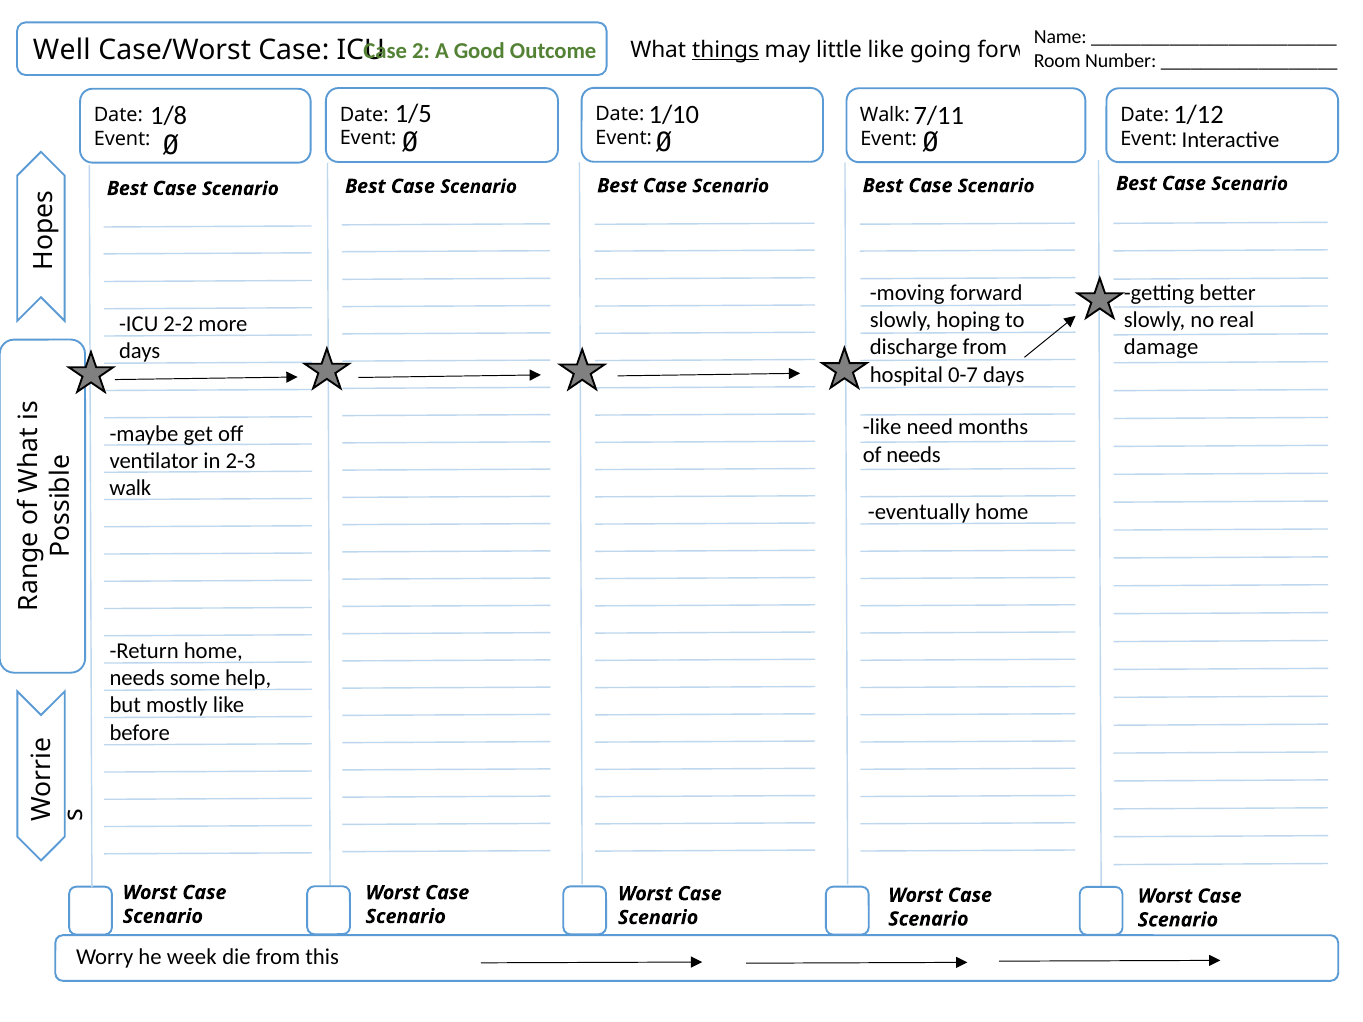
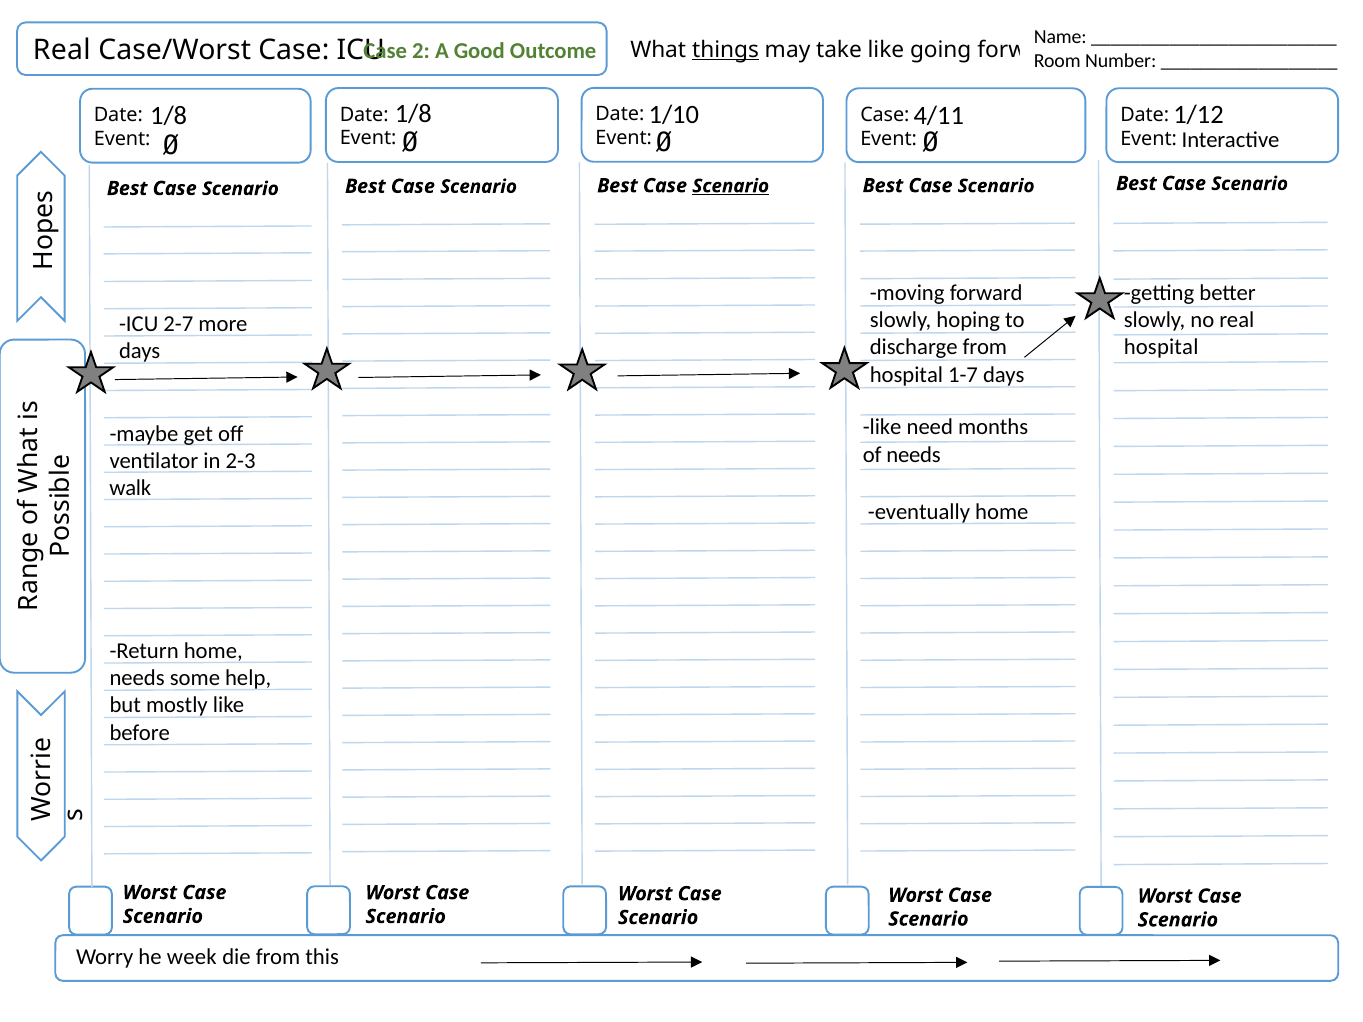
Well at (62, 51): Well -> Real
little: little -> take
1/5 at (413, 113): 1/5 -> 1/8
7/11: 7/11 -> 4/11
Walk at (885, 115): Walk -> Case
Scenario at (731, 186) underline: none -> present
2-2: 2-2 -> 2-7
damage at (1161, 347): damage -> hospital
0-7: 0-7 -> 1-7
